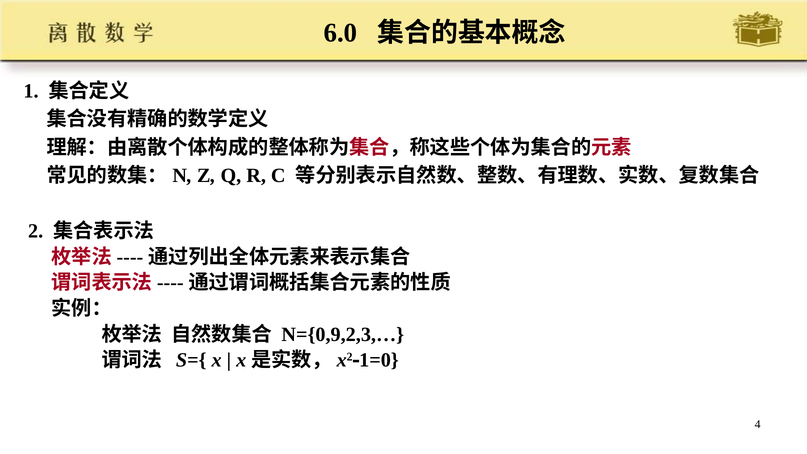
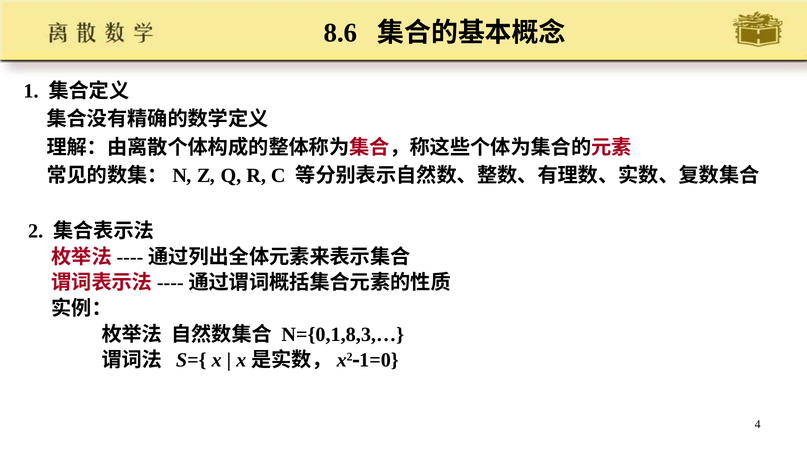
6.0: 6.0 -> 8.6
N={0,9,2,3,…: N={0,9,2,3,… -> N={0,1,8,3,…
